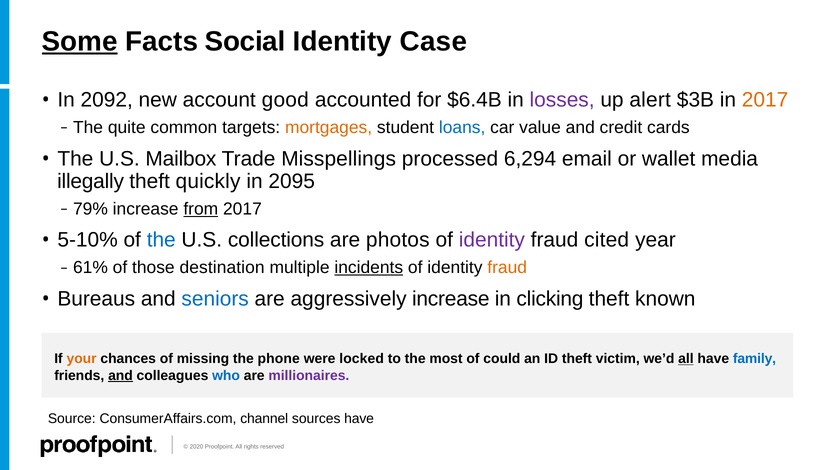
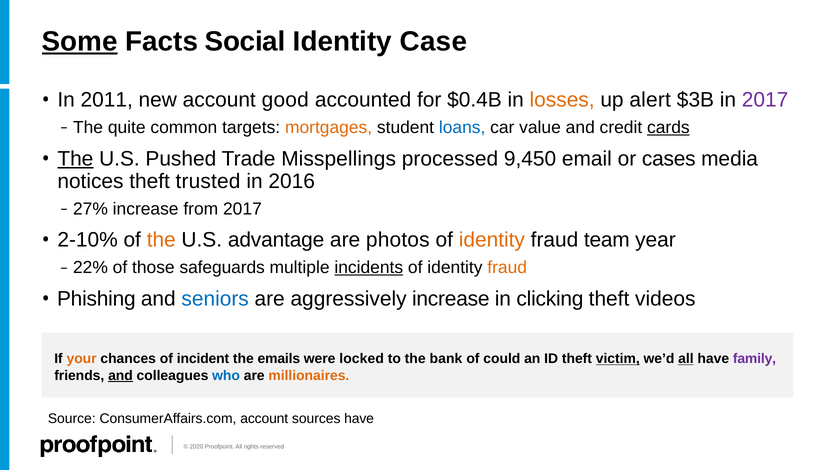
2092: 2092 -> 2011
$6.4B: $6.4B -> $0.4B
losses colour: purple -> orange
2017 at (765, 100) colour: orange -> purple
cards underline: none -> present
The at (75, 159) underline: none -> present
Mailbox: Mailbox -> Pushed
6,294: 6,294 -> 9,450
wallet: wallet -> cases
illegally: illegally -> notices
quickly: quickly -> trusted
2095: 2095 -> 2016
79%: 79% -> 27%
from underline: present -> none
5-10%: 5-10% -> 2-10%
the at (161, 240) colour: blue -> orange
collections: collections -> advantage
identity at (492, 240) colour: purple -> orange
cited: cited -> team
61%: 61% -> 22%
destination: destination -> safeguards
Bureaus: Bureaus -> Phishing
known: known -> videos
missing: missing -> incident
phone: phone -> emails
most: most -> bank
victim underline: none -> present
family colour: blue -> purple
millionaires colour: purple -> orange
ConsumerAffairs.com channel: channel -> account
